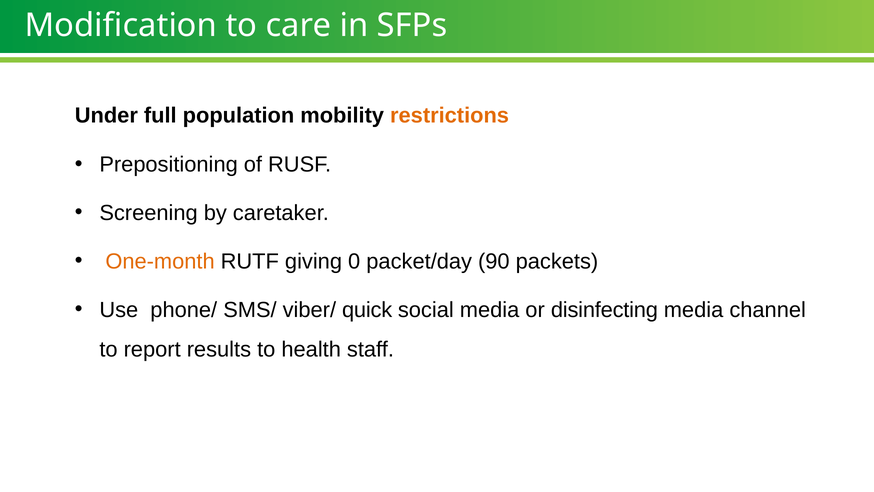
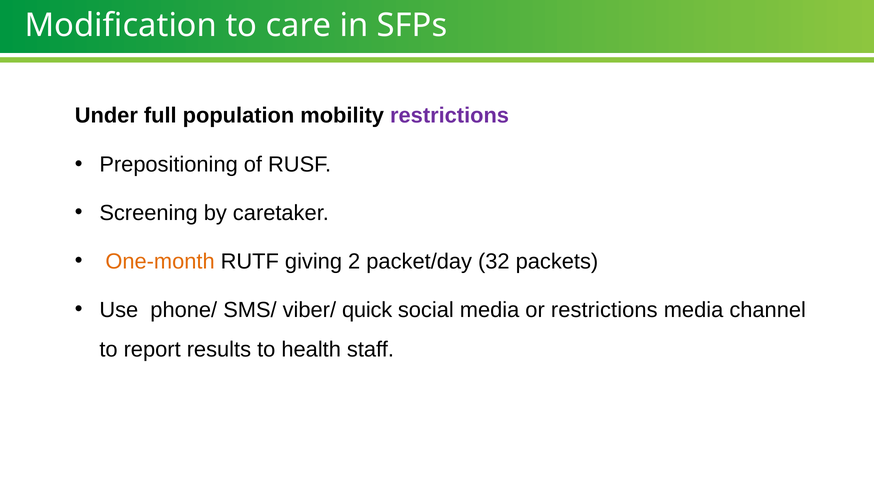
restrictions at (450, 116) colour: orange -> purple
0: 0 -> 2
90: 90 -> 32
or disinfecting: disinfecting -> restrictions
